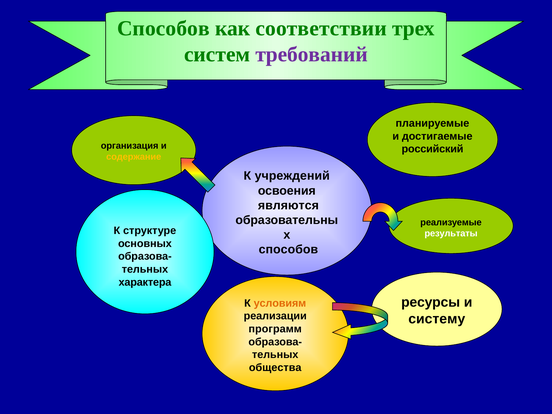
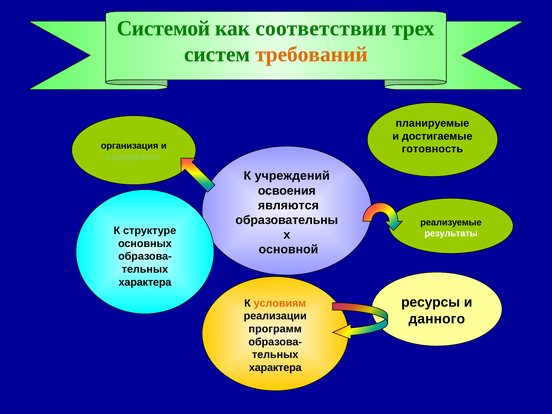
Способов at (163, 28): Способов -> Системой
требований colour: purple -> orange
российский: российский -> готовность
содержание colour: yellow -> light green
способов at (288, 250): способов -> основной
систему: систему -> данного
общества at (275, 368): общества -> характера
